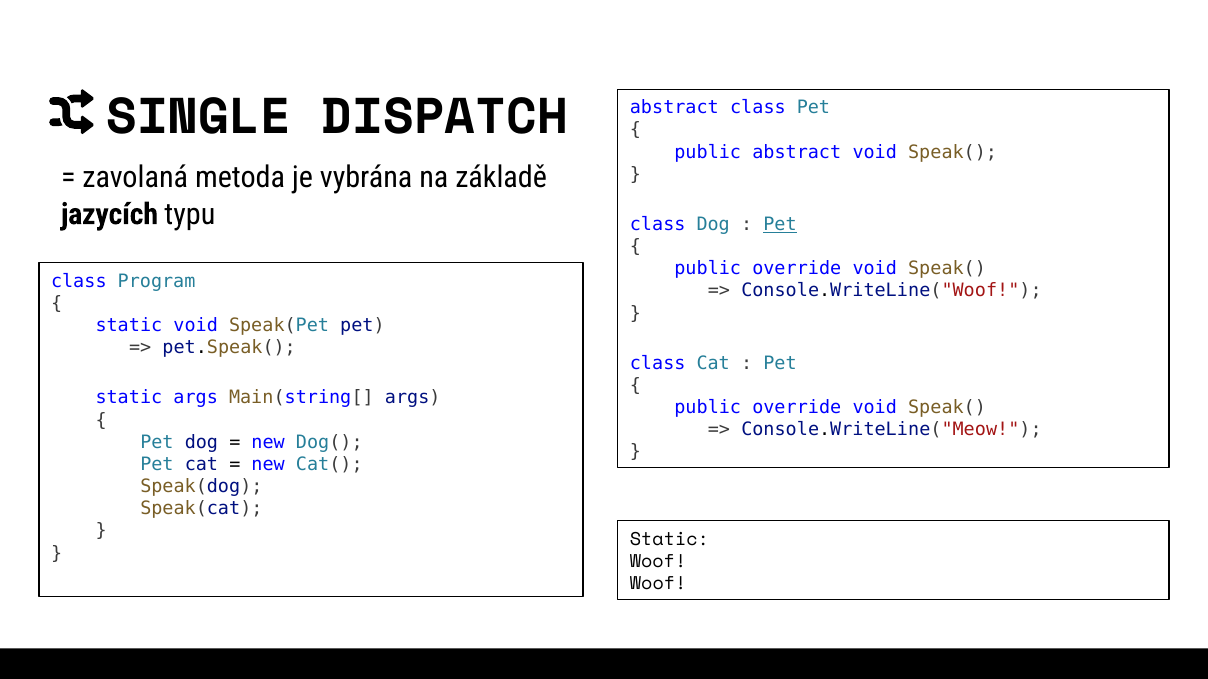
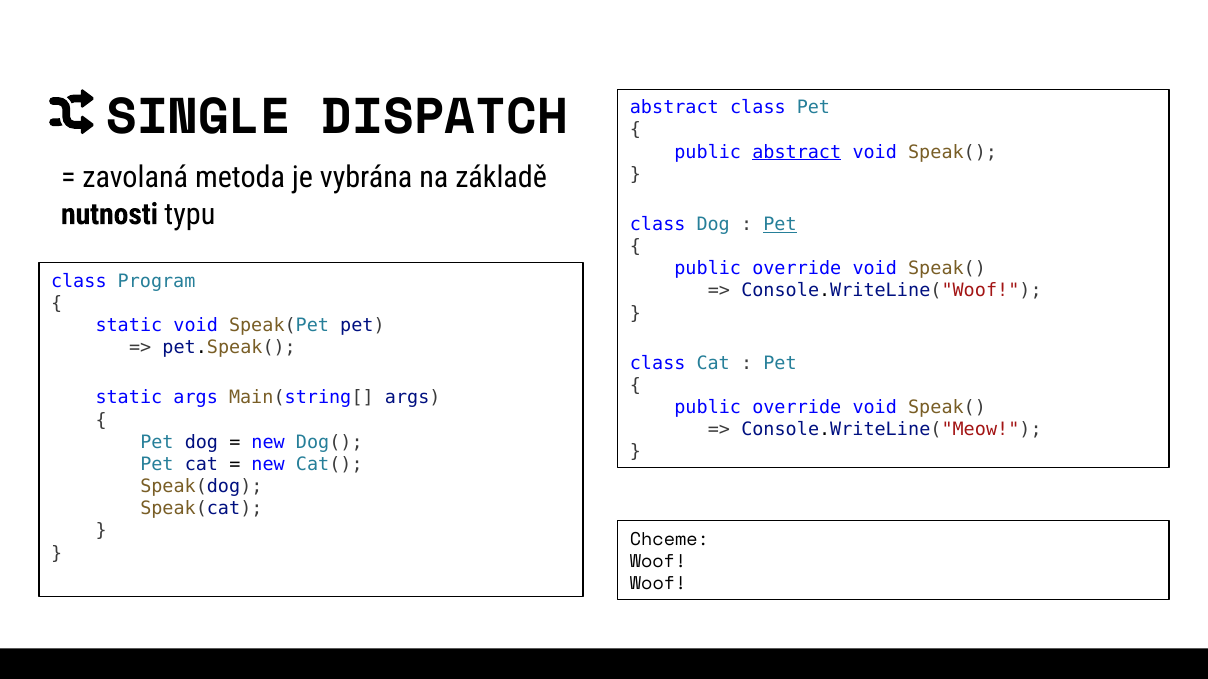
abstract at (797, 152) underline: none -> present
jazycích: jazycích -> nutnosti
Static at (669, 540): Static -> Chceme
